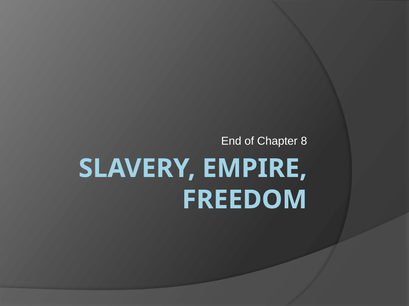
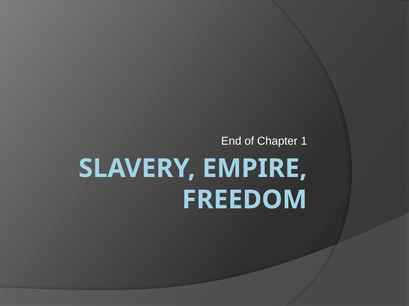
8: 8 -> 1
